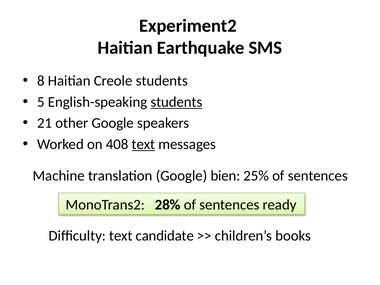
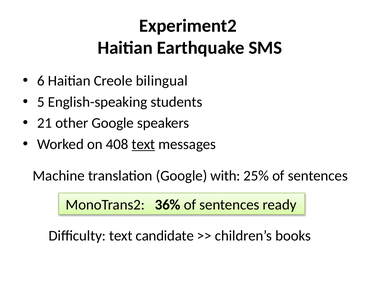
8: 8 -> 6
Creole students: students -> bilingual
students at (176, 102) underline: present -> none
bien: bien -> with
28%: 28% -> 36%
